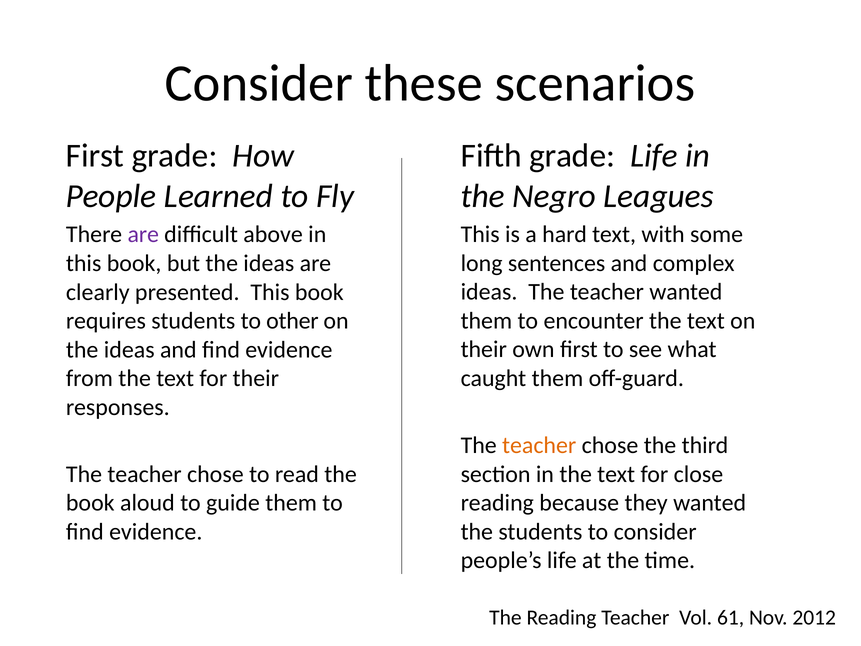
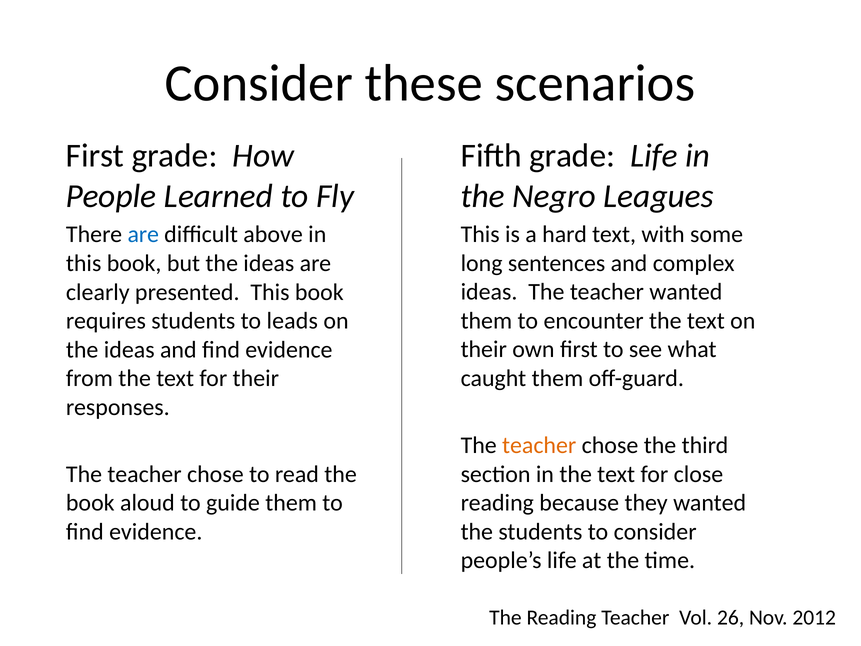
are at (143, 235) colour: purple -> blue
other: other -> leads
61: 61 -> 26
